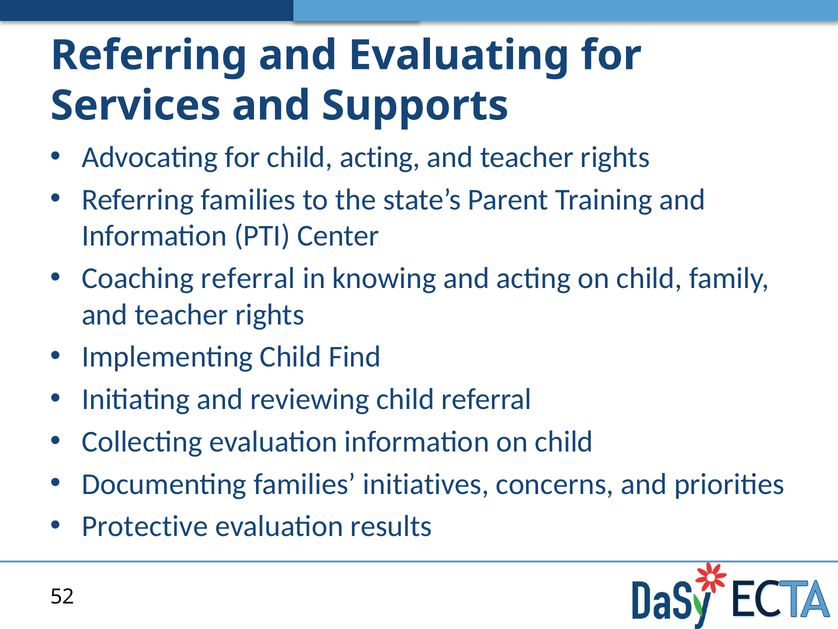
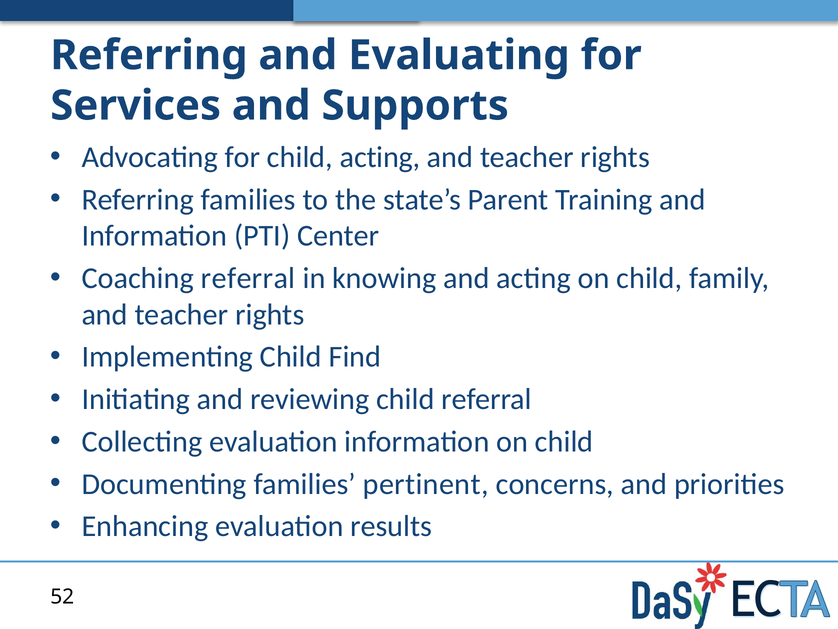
initiatives: initiatives -> pertinent
Protective: Protective -> Enhancing
